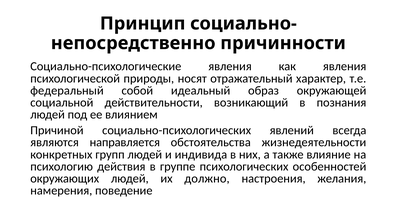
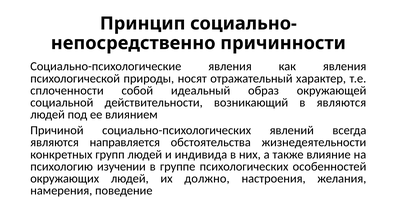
федеральный: федеральный -> сплоченности
в познания: познания -> являются
действия: действия -> изучении
